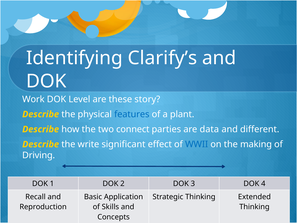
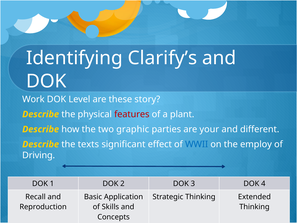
features colour: blue -> red
connect: connect -> graphic
data: data -> your
write: write -> texts
making: making -> employ
